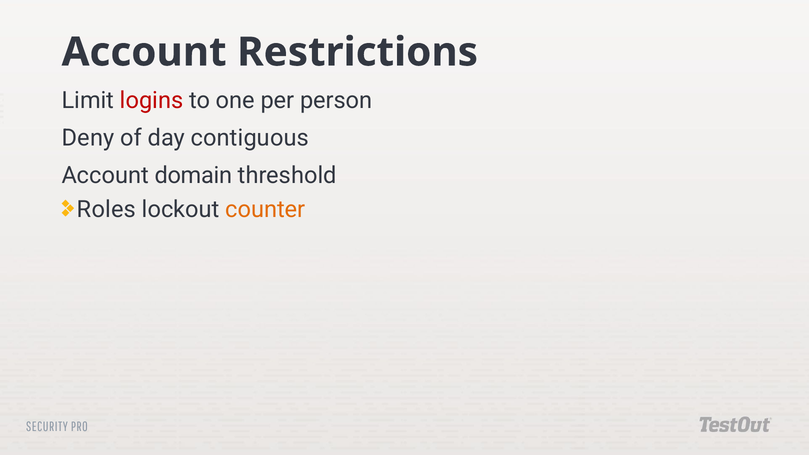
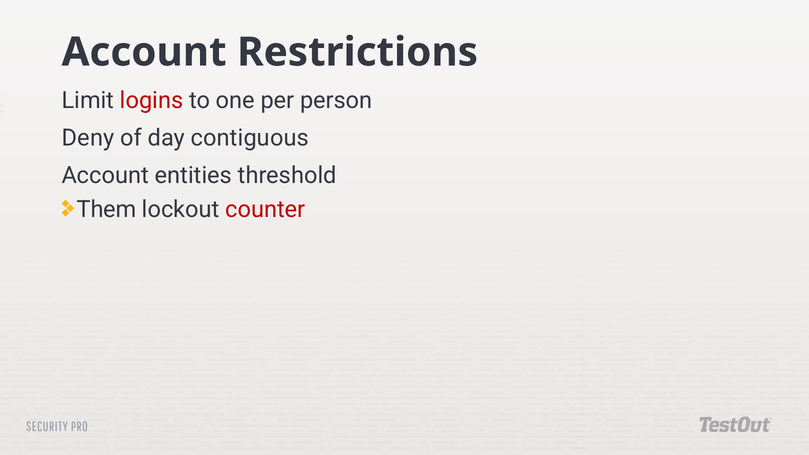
domain: domain -> entities
Roles: Roles -> Them
counter colour: orange -> red
